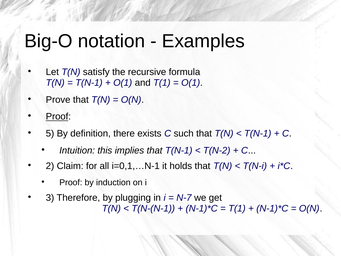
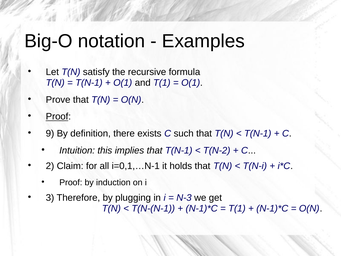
5: 5 -> 9
N-7: N-7 -> N-3
